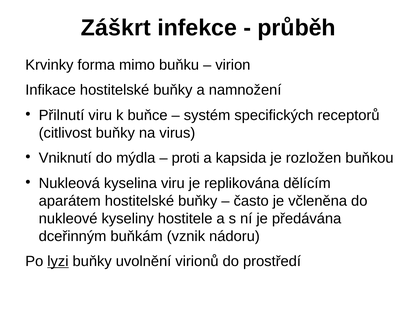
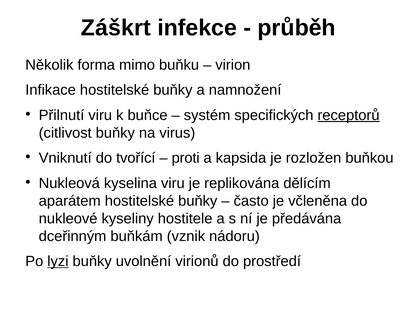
Krvinky: Krvinky -> Několik
receptorů underline: none -> present
mýdla: mýdla -> tvořící
